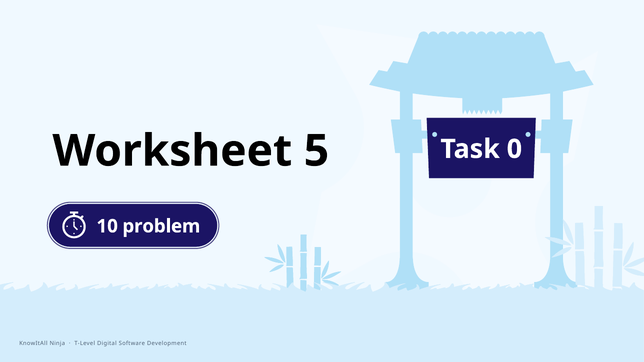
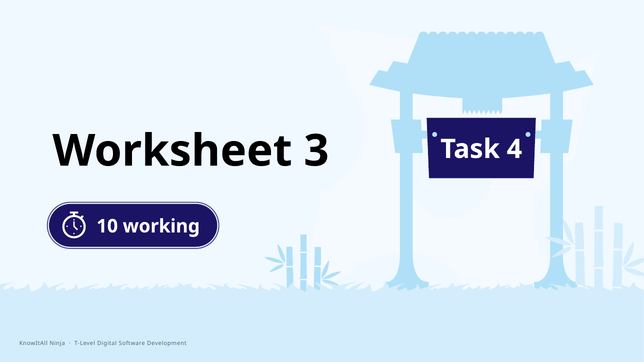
5: 5 -> 3
0: 0 -> 4
problem: problem -> working
